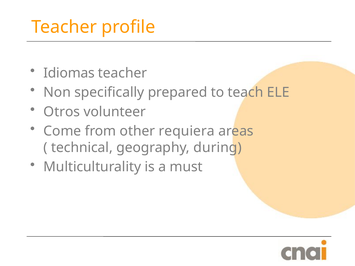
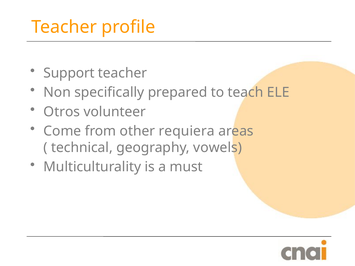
Idiomas: Idiomas -> Support
during: during -> vowels
